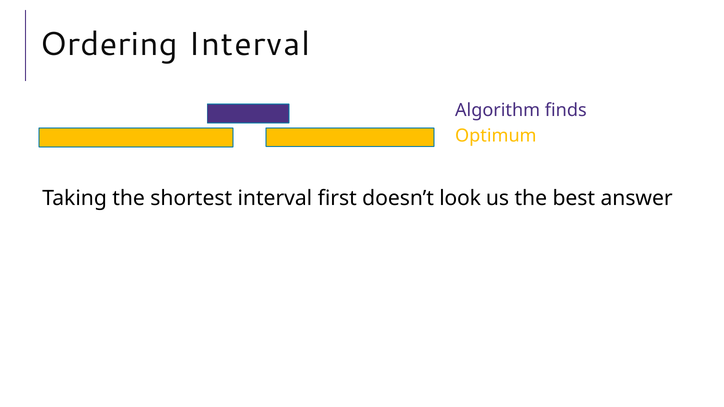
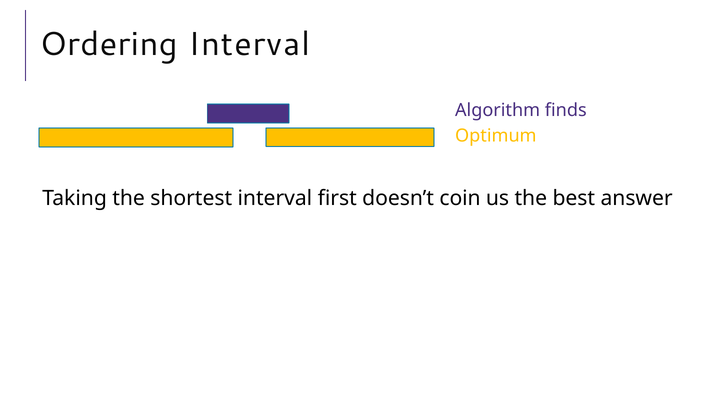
look: look -> coin
